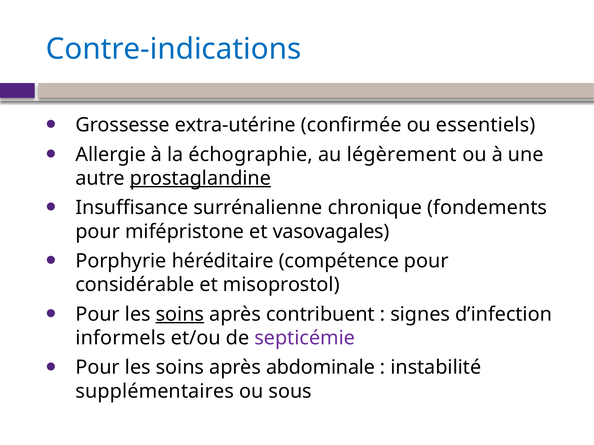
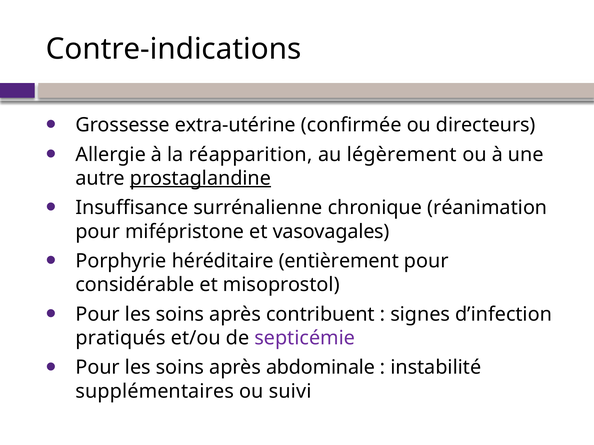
Contre-indications colour: blue -> black
essentiels: essentiels -> directeurs
échographie: échographie -> réapparition
fondements: fondements -> réanimation
compétence: compétence -> entièrement
soins at (180, 315) underline: present -> none
informels: informels -> pratiqués
sous: sous -> suivi
